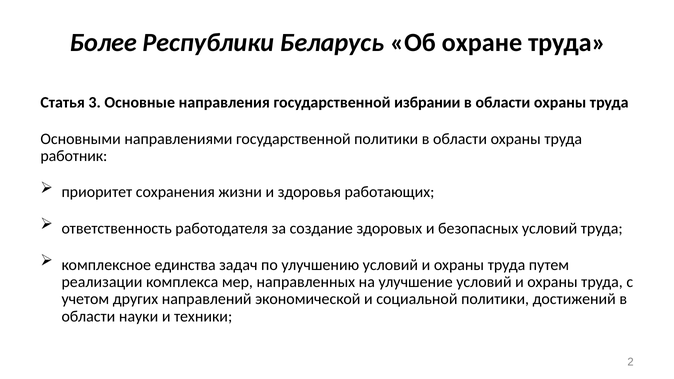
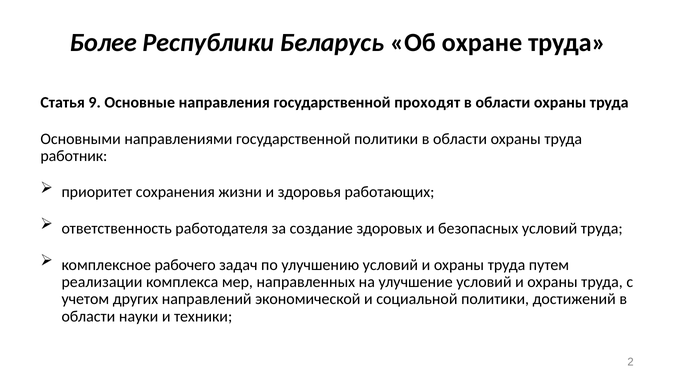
3: 3 -> 9
избрании: избрании -> проходят
единства: единства -> рабочего
